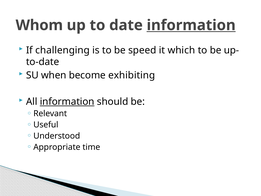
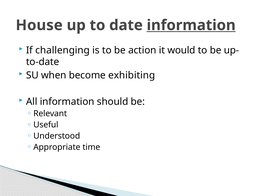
Whom: Whom -> House
speed: speed -> action
which: which -> would
information at (67, 101) underline: present -> none
